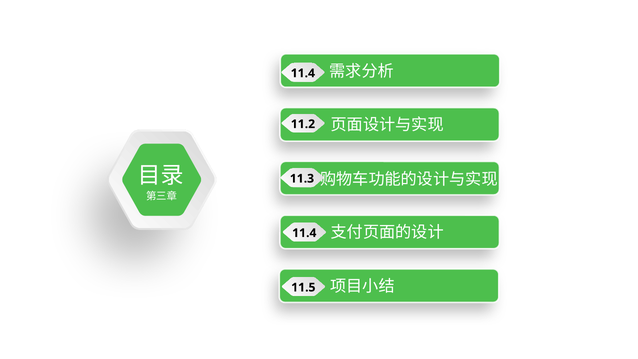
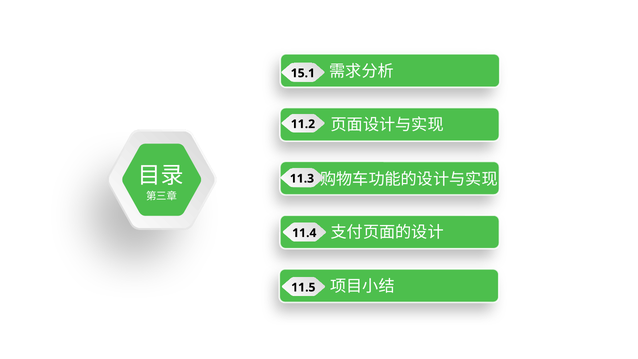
11.4 at (303, 73): 11.4 -> 15.1
